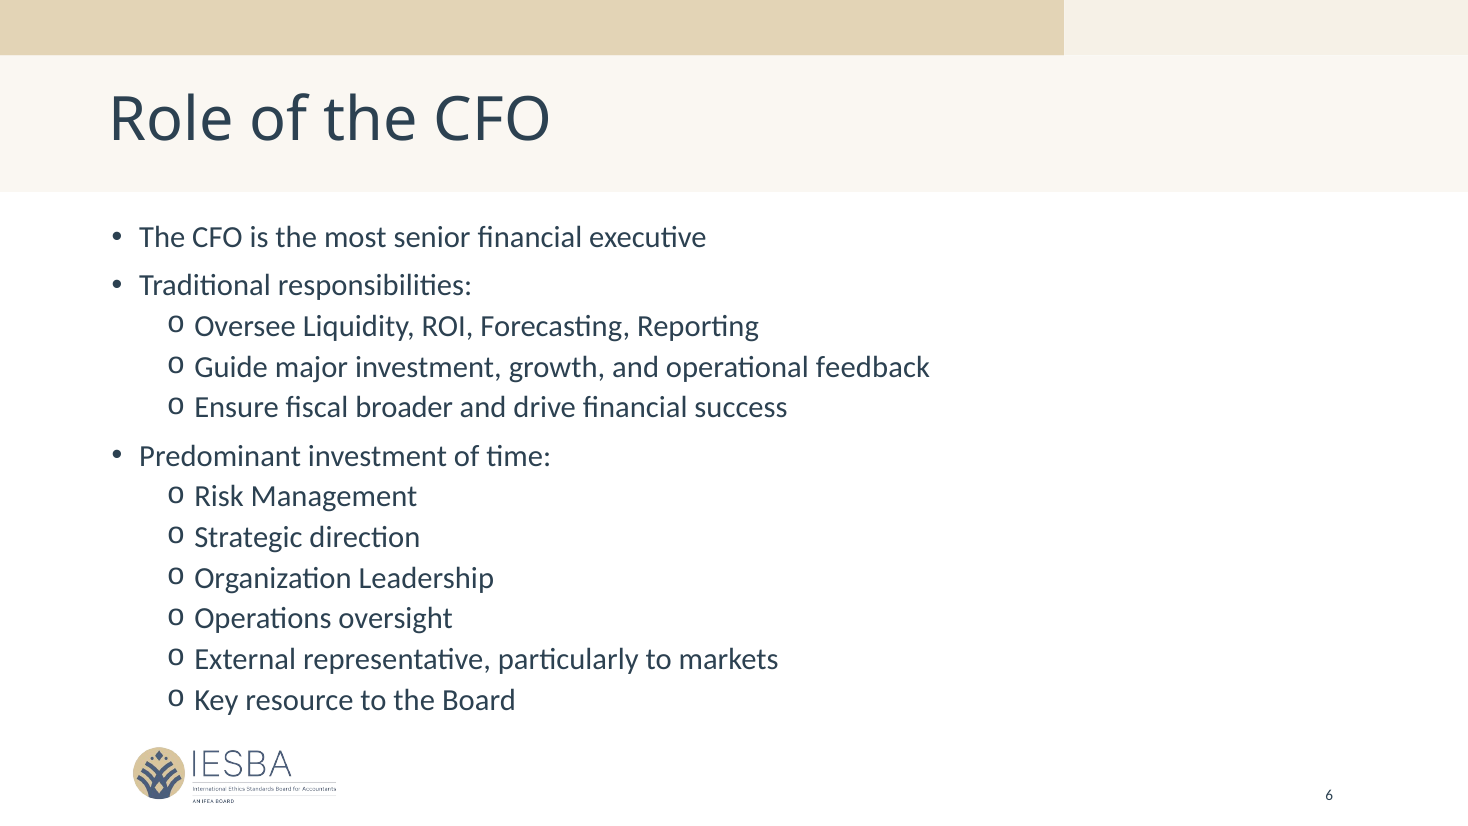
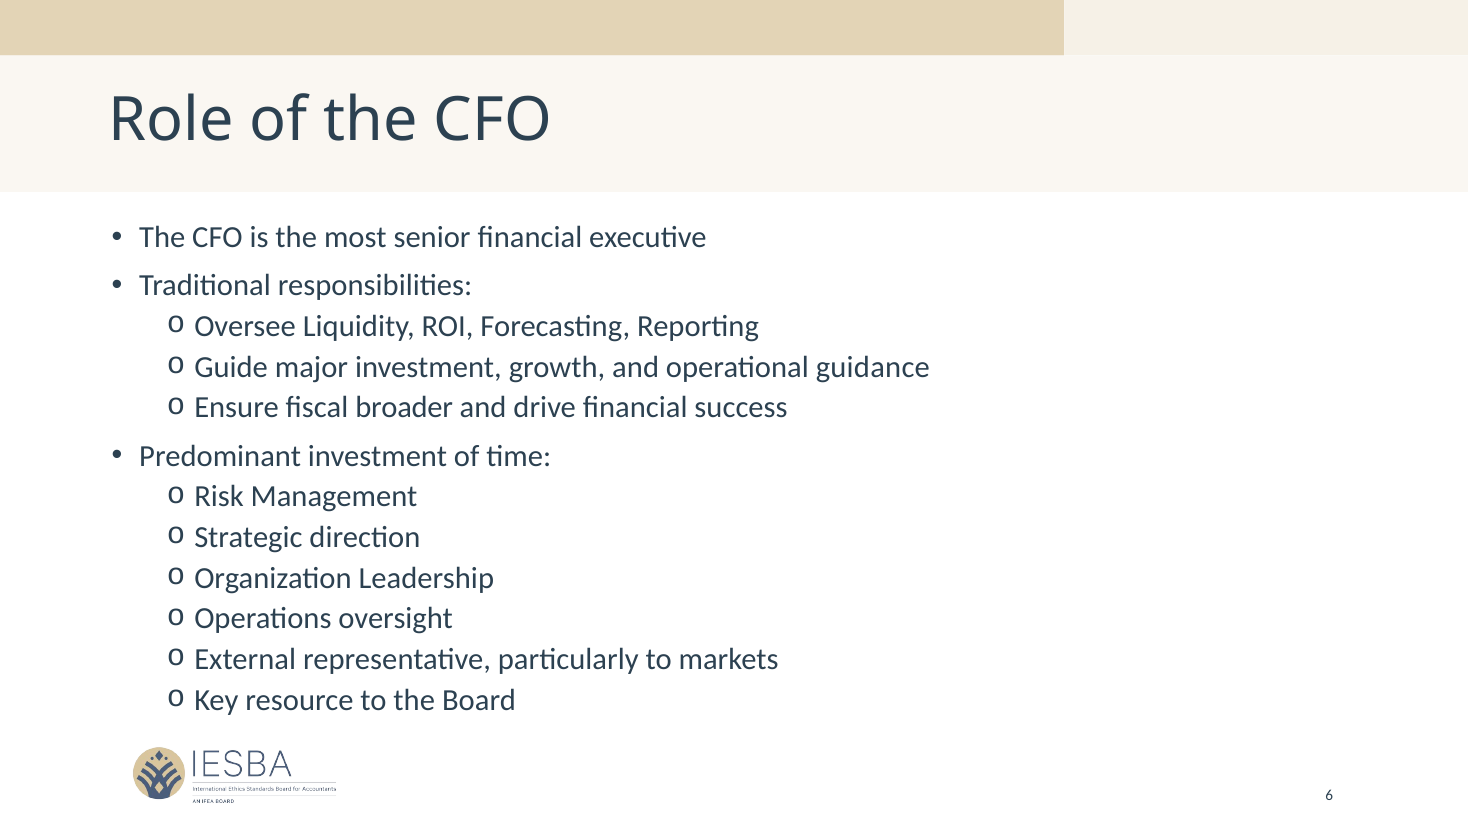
feedback: feedback -> guidance
